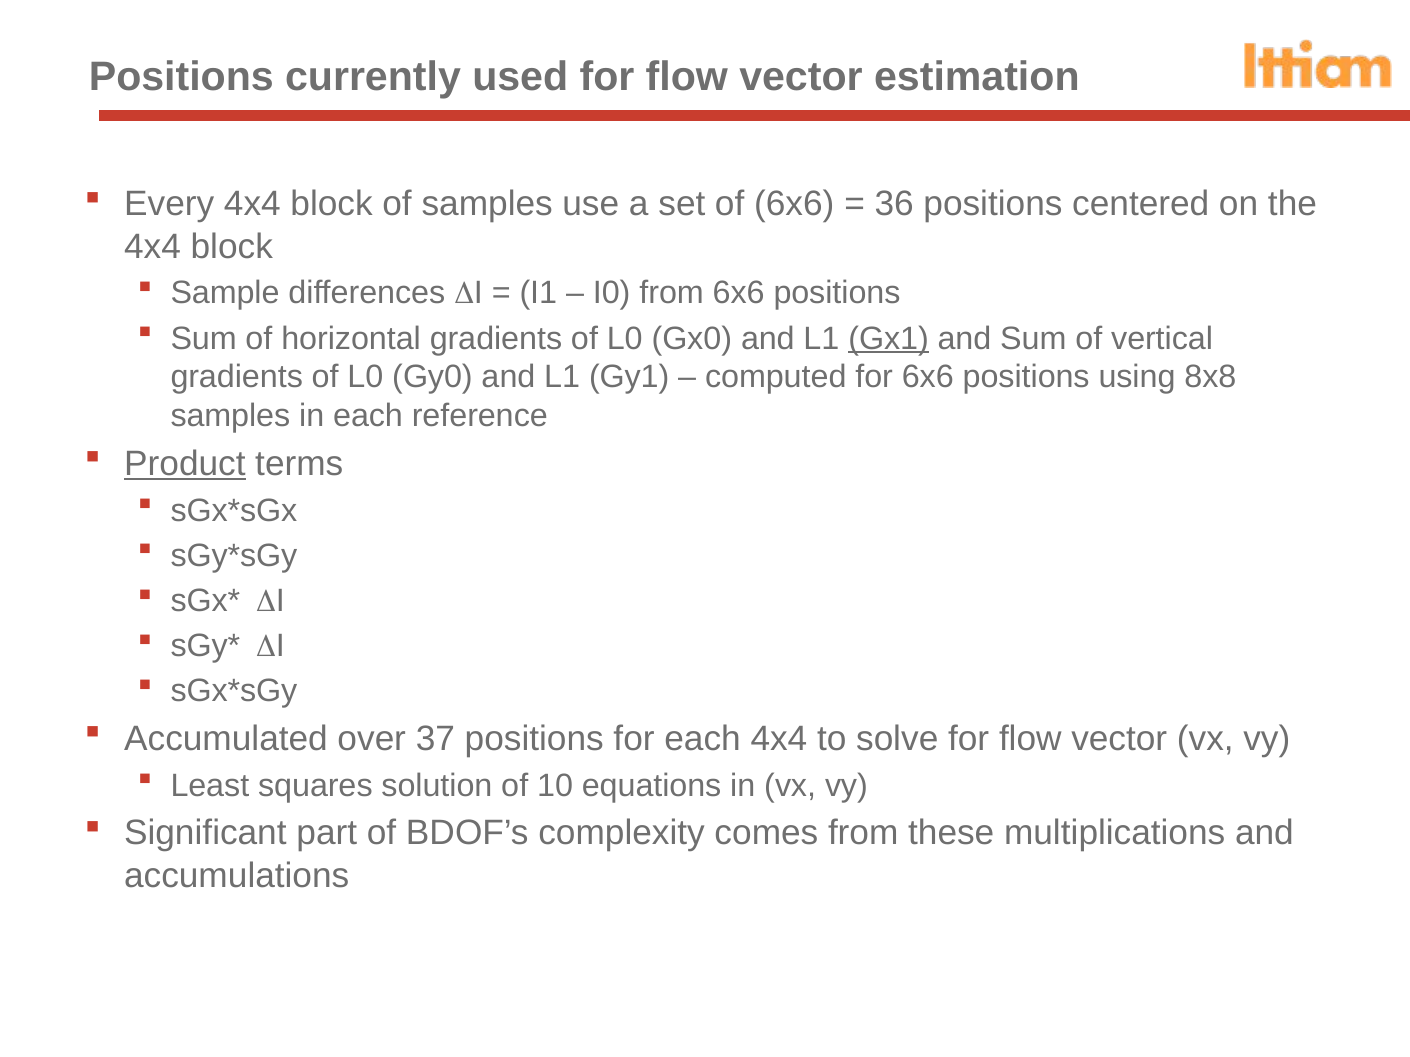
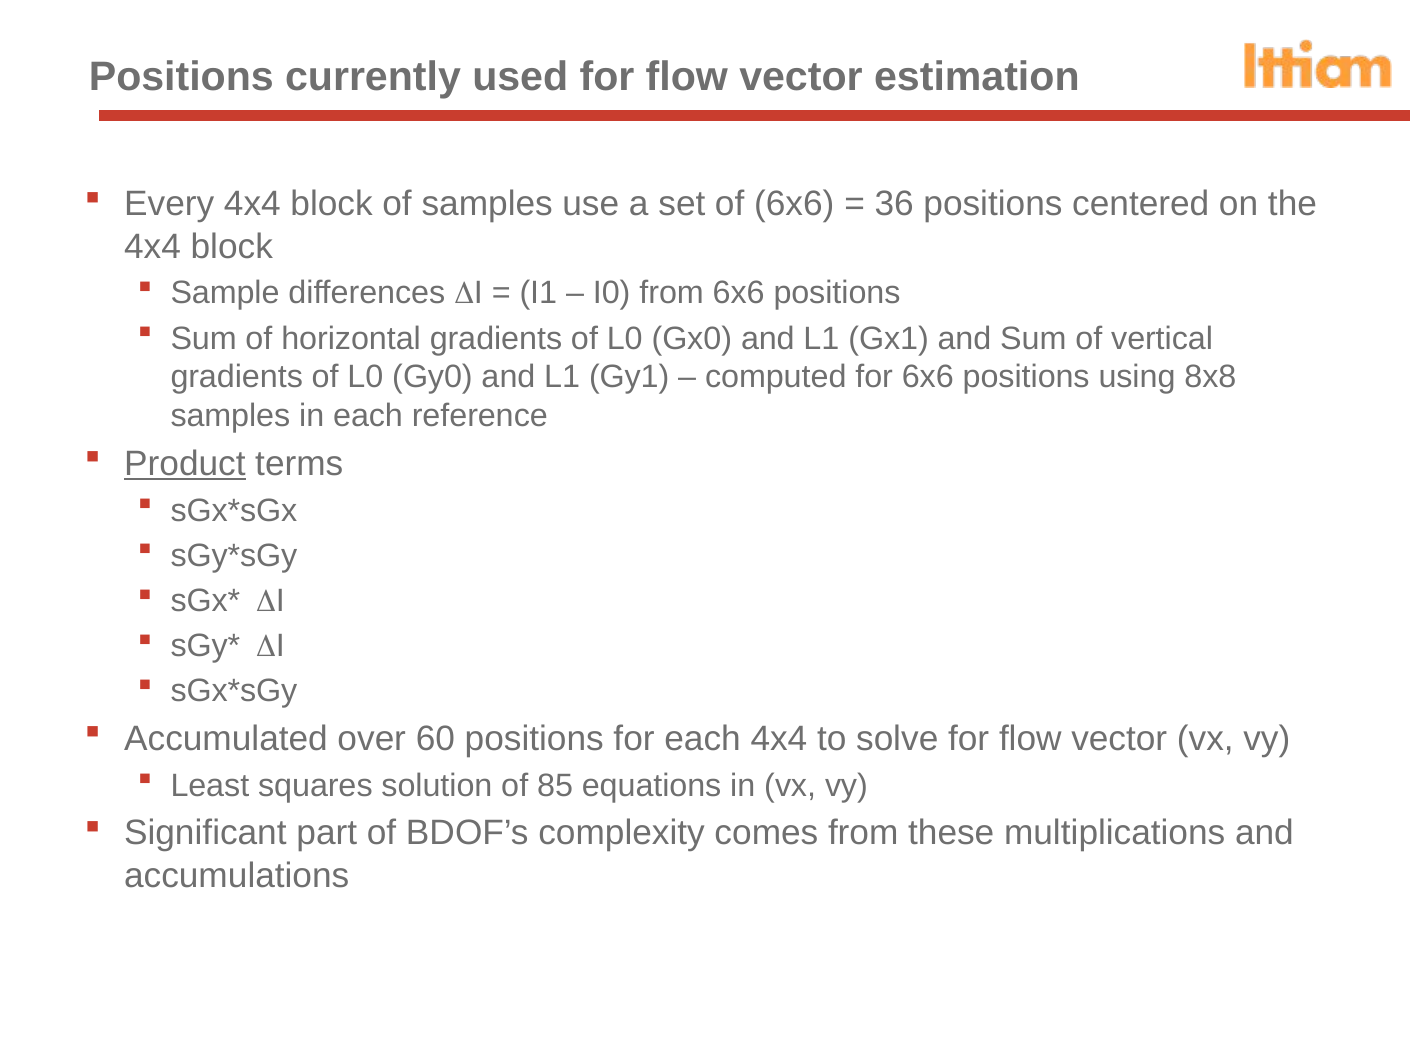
Gx1 underline: present -> none
37: 37 -> 60
10: 10 -> 85
